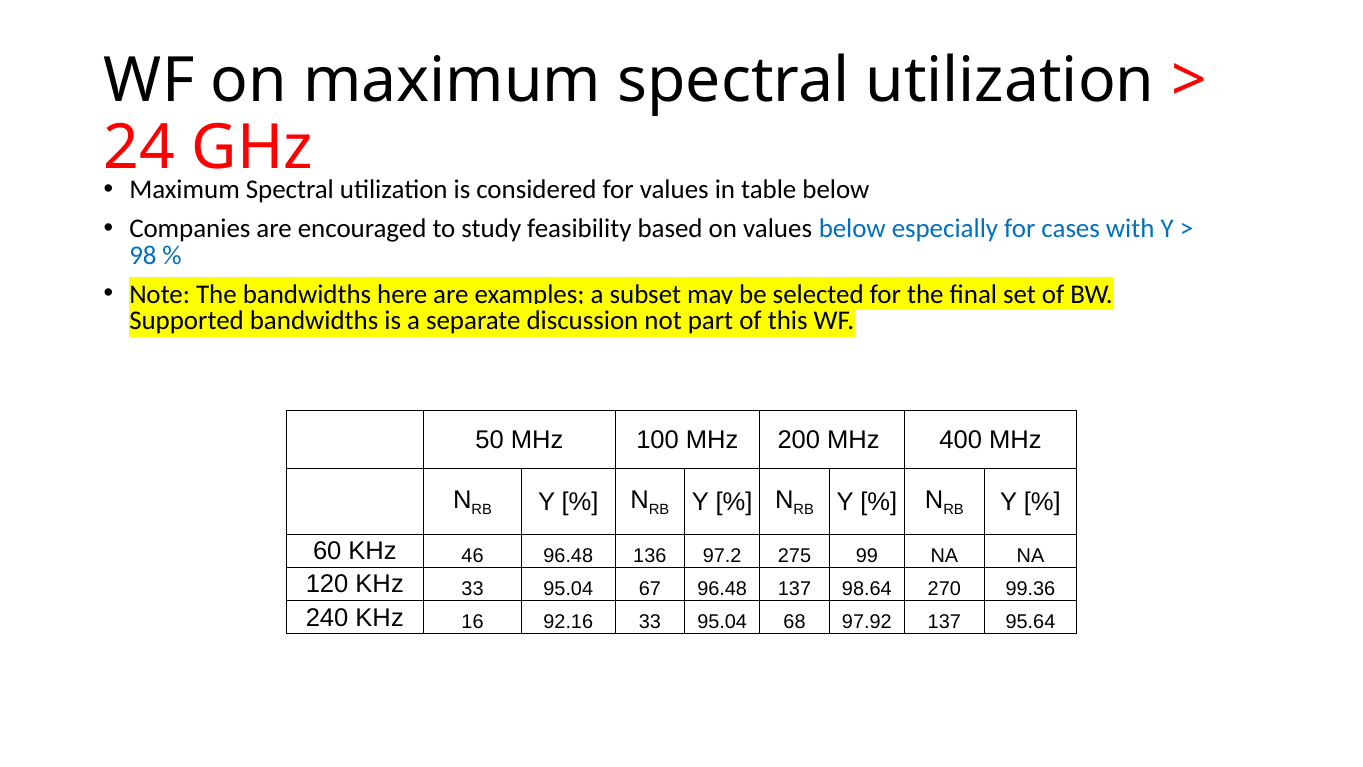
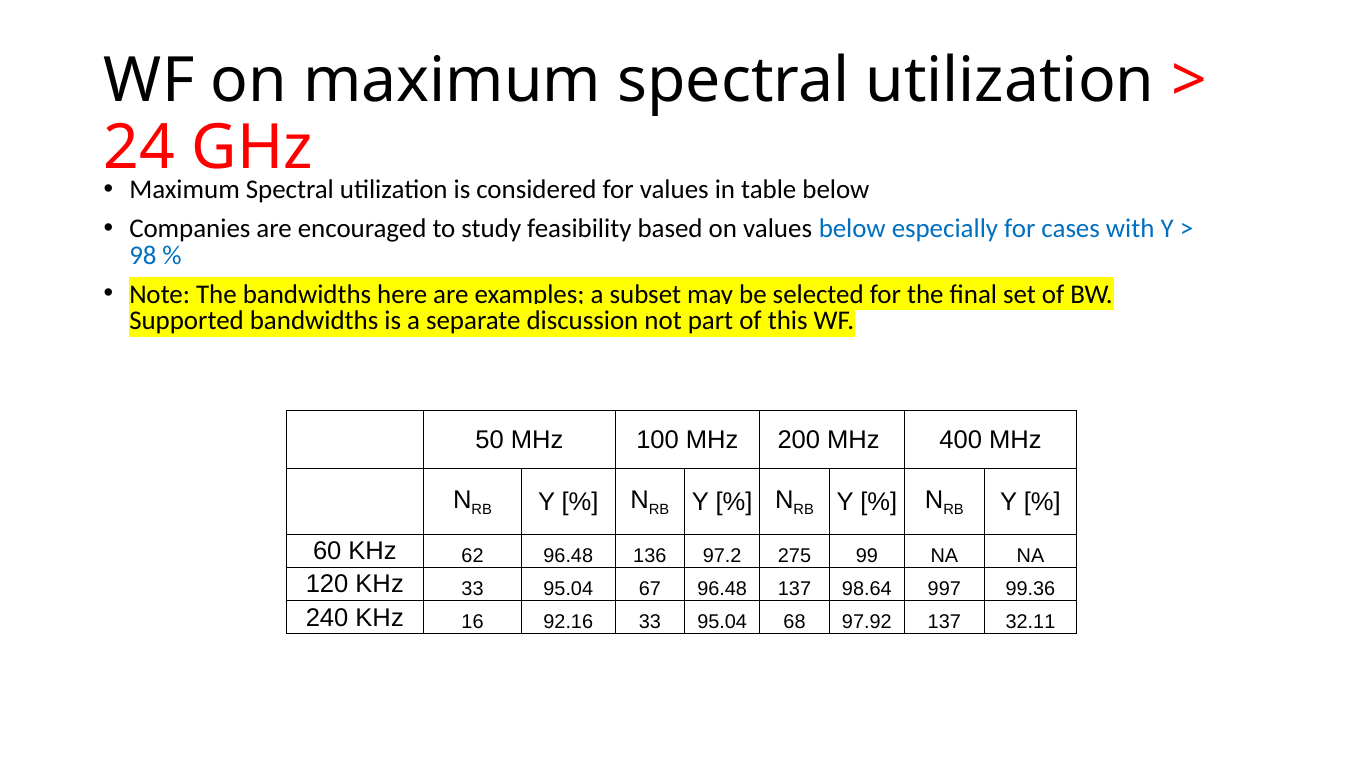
46: 46 -> 62
270: 270 -> 997
95.64: 95.64 -> 32.11
